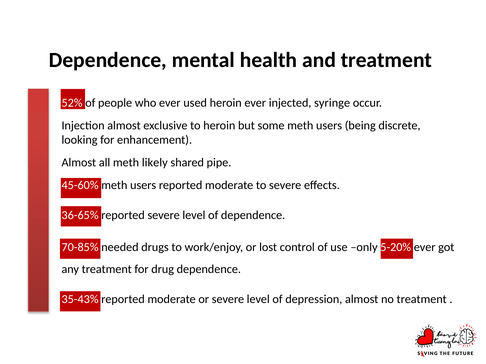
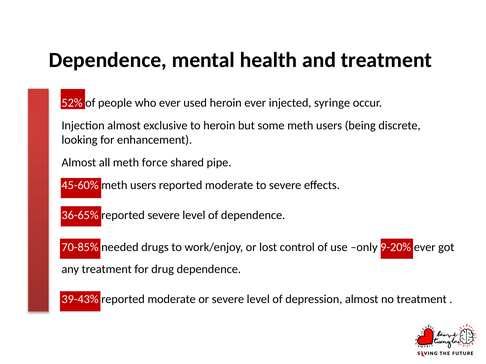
likely: likely -> force
5-20%: 5-20% -> 9-20%
35-43%: 35-43% -> 39-43%
